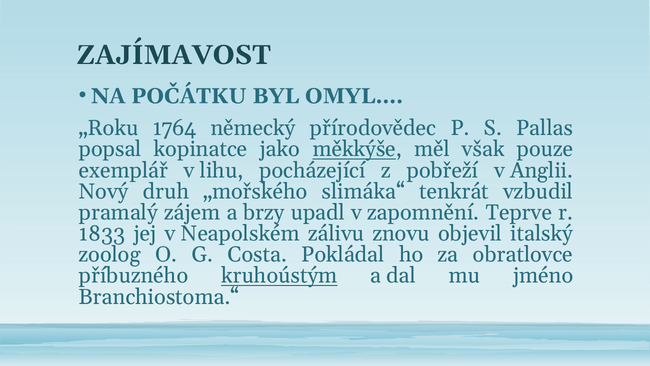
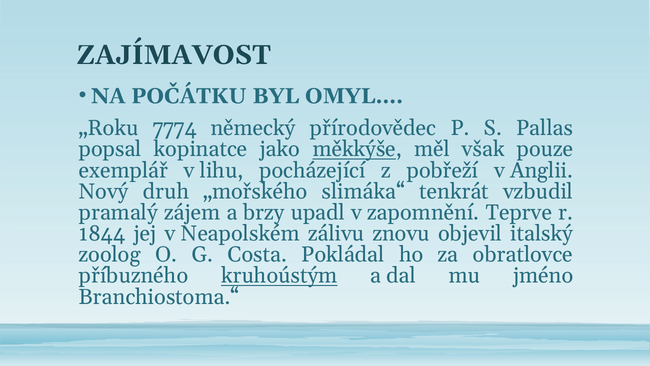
1764: 1764 -> 7774
1833: 1833 -> 1844
